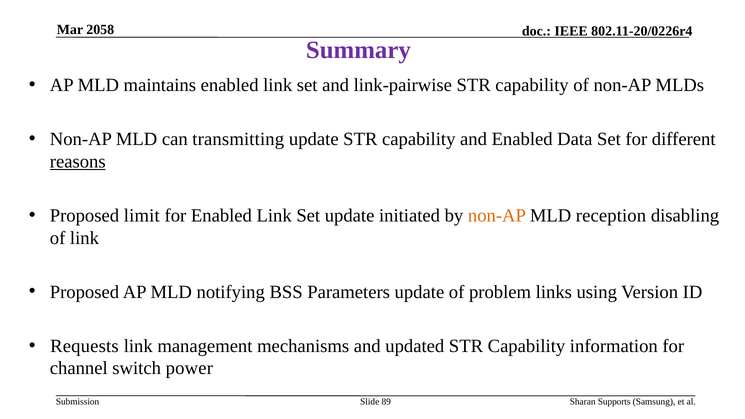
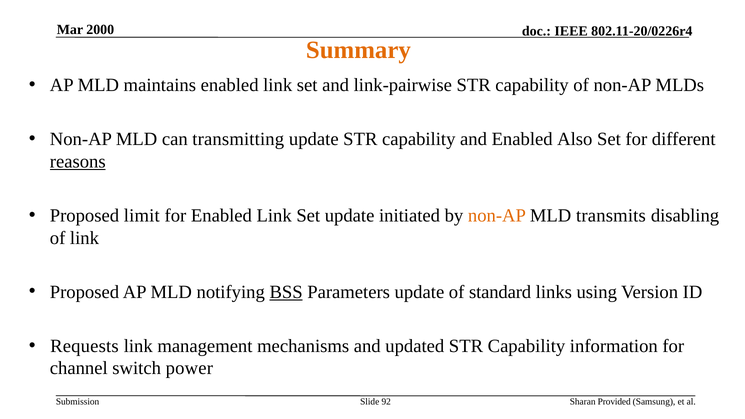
2058: 2058 -> 2000
Summary colour: purple -> orange
Data: Data -> Also
reception: reception -> transmits
BSS underline: none -> present
problem: problem -> standard
89: 89 -> 92
Supports: Supports -> Provided
